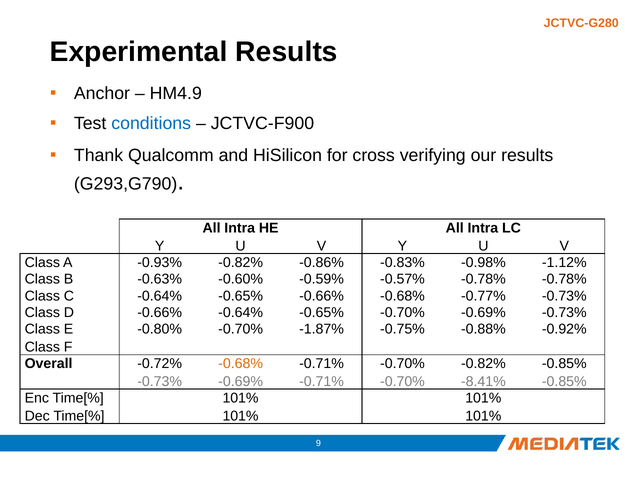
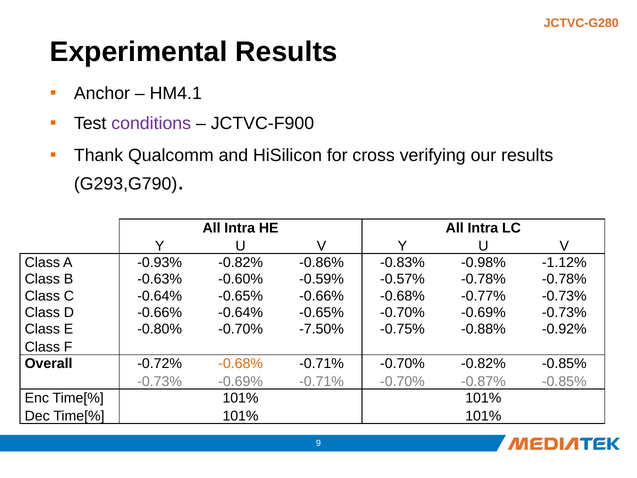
HM4.9: HM4.9 -> HM4.1
conditions colour: blue -> purple
-1.87%: -1.87% -> -7.50%
-8.41%: -8.41% -> -0.87%
